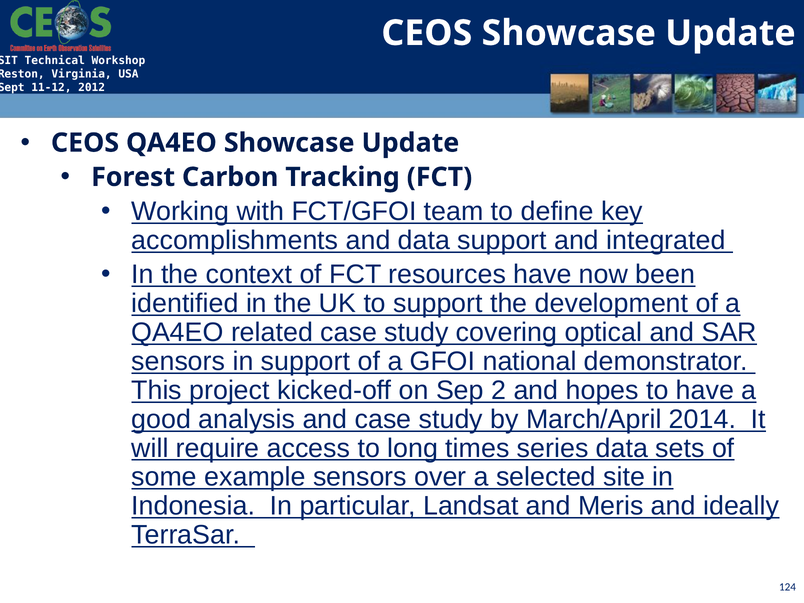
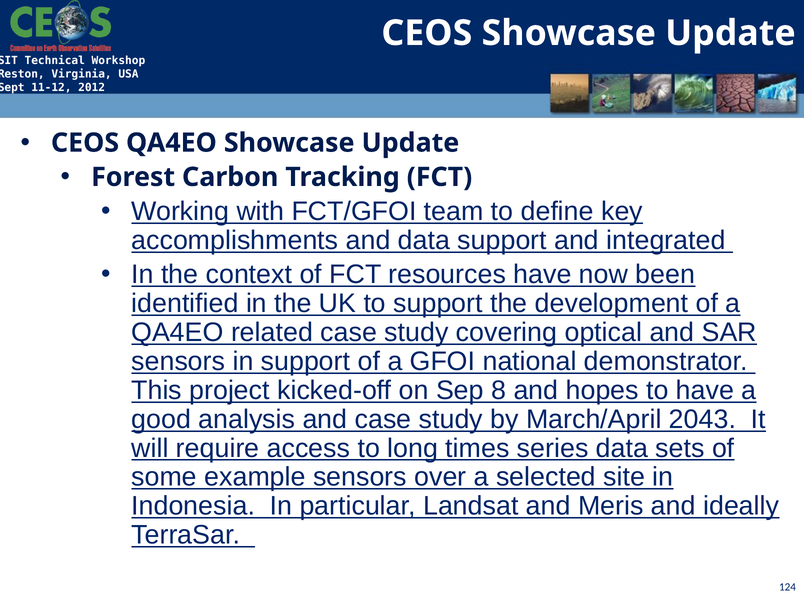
2: 2 -> 8
2014: 2014 -> 2043
